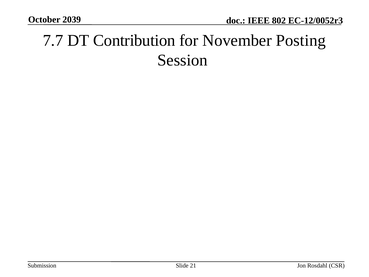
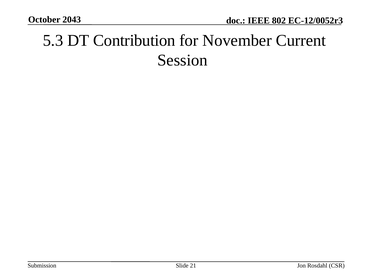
2039: 2039 -> 2043
7.7: 7.7 -> 5.3
Posting: Posting -> Current
